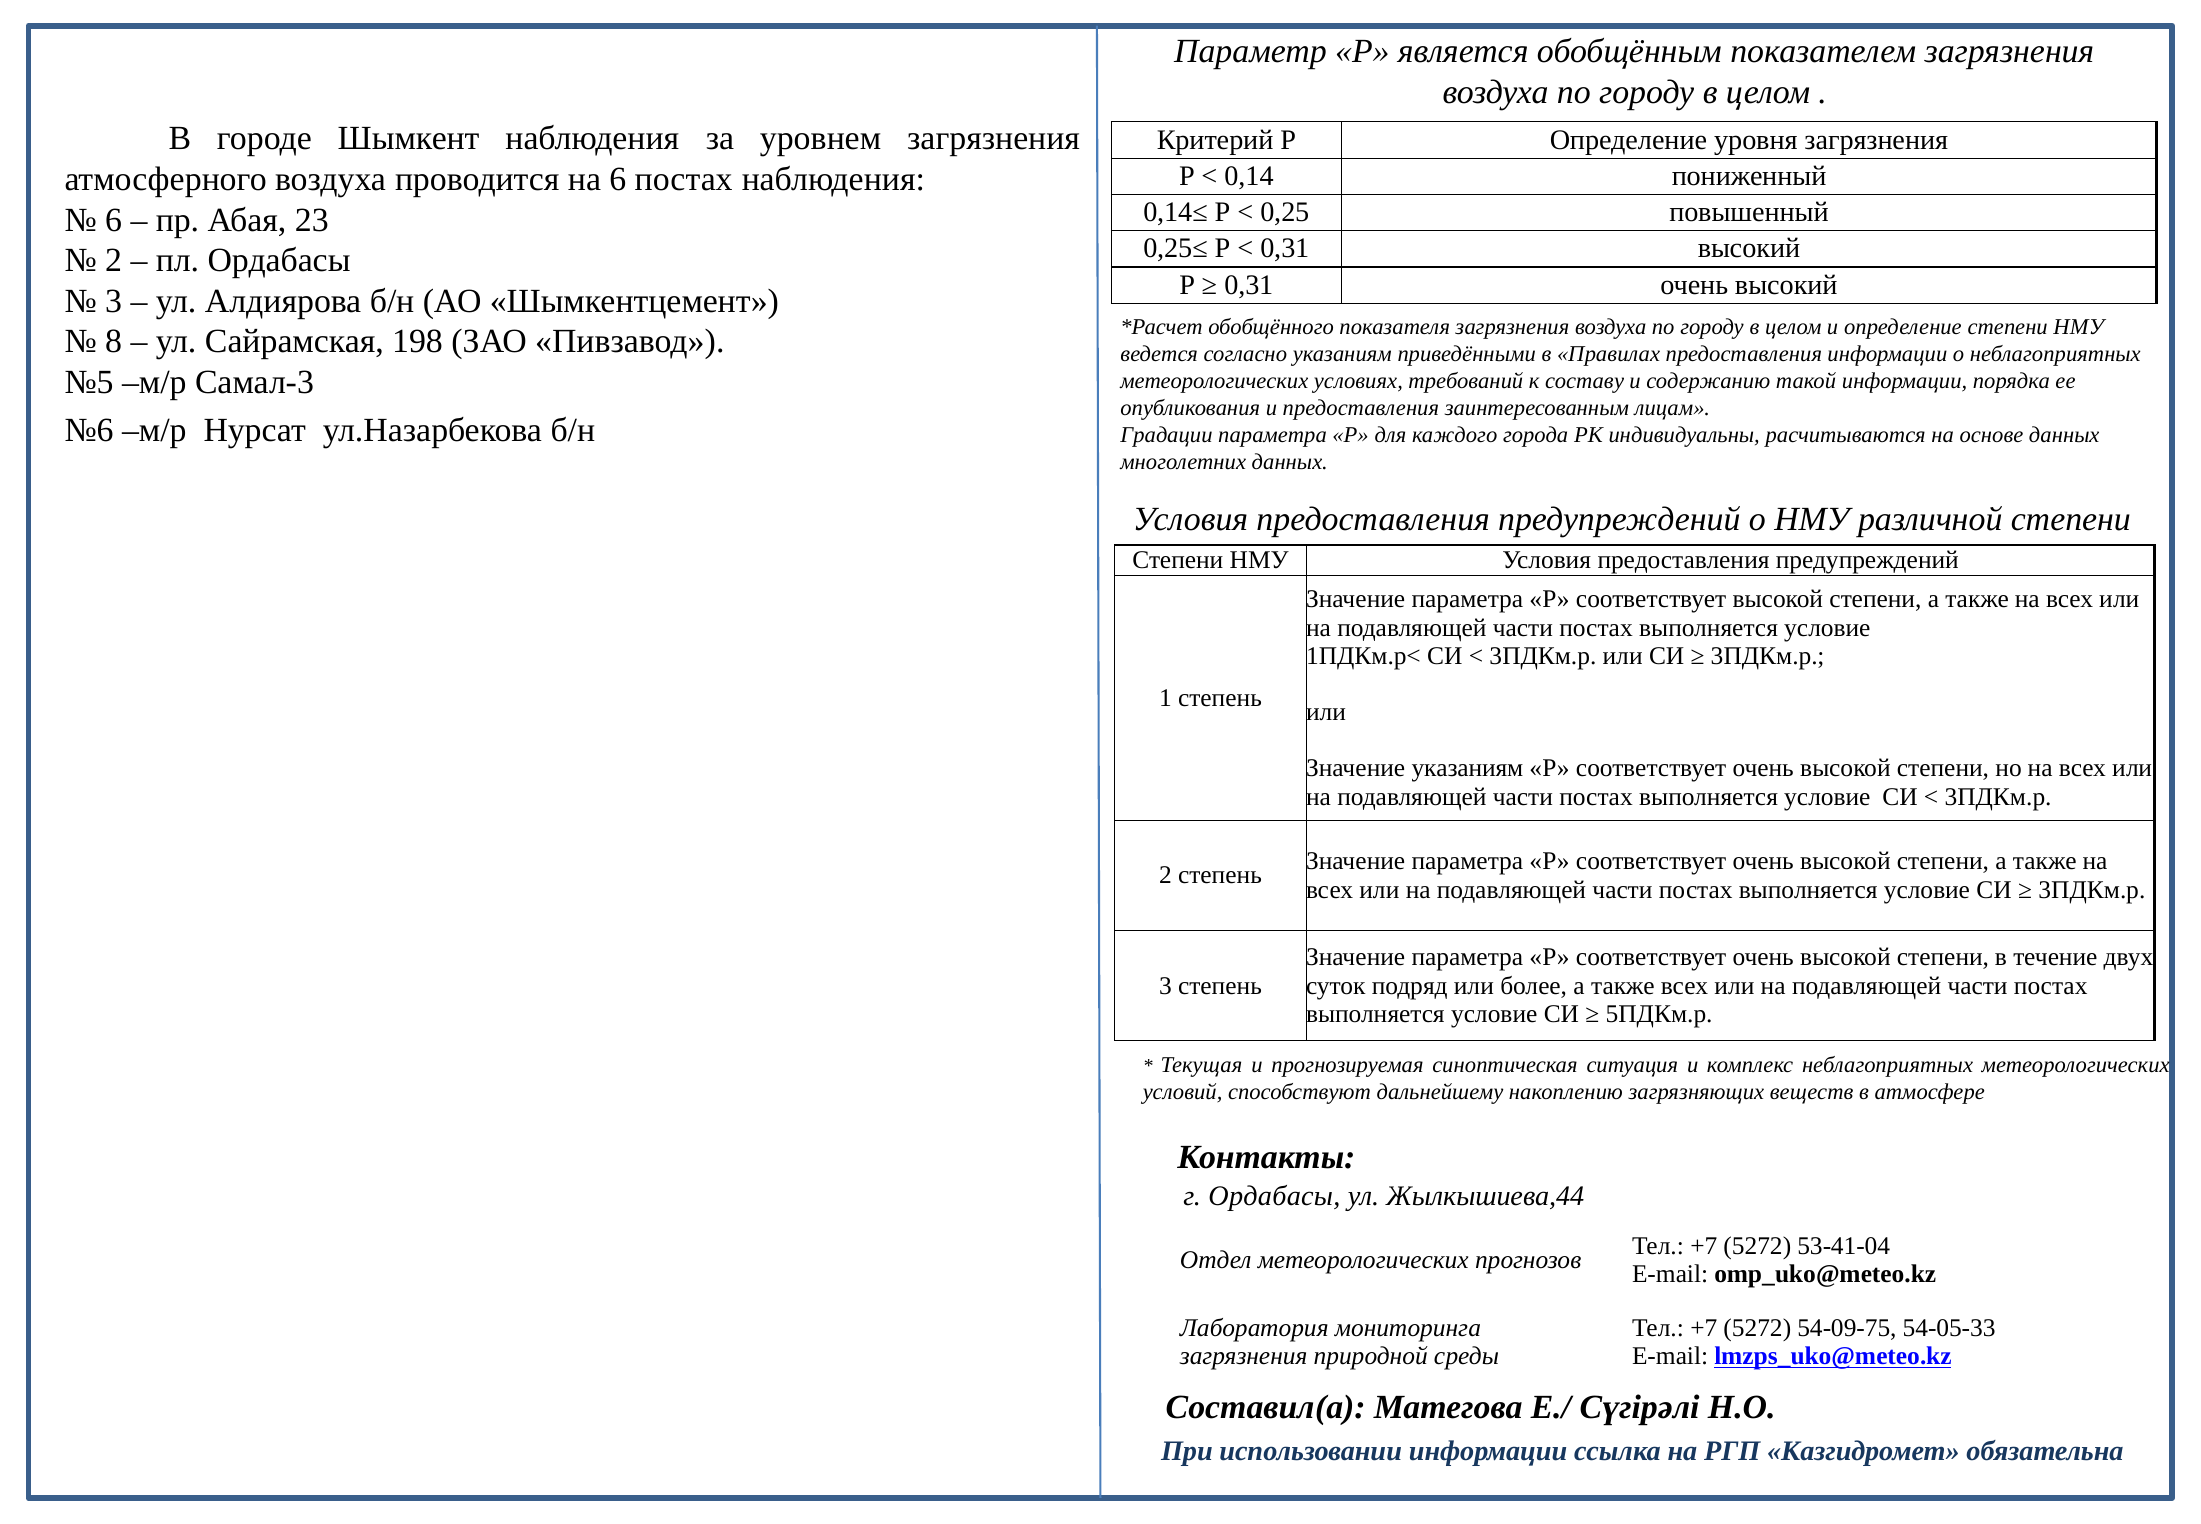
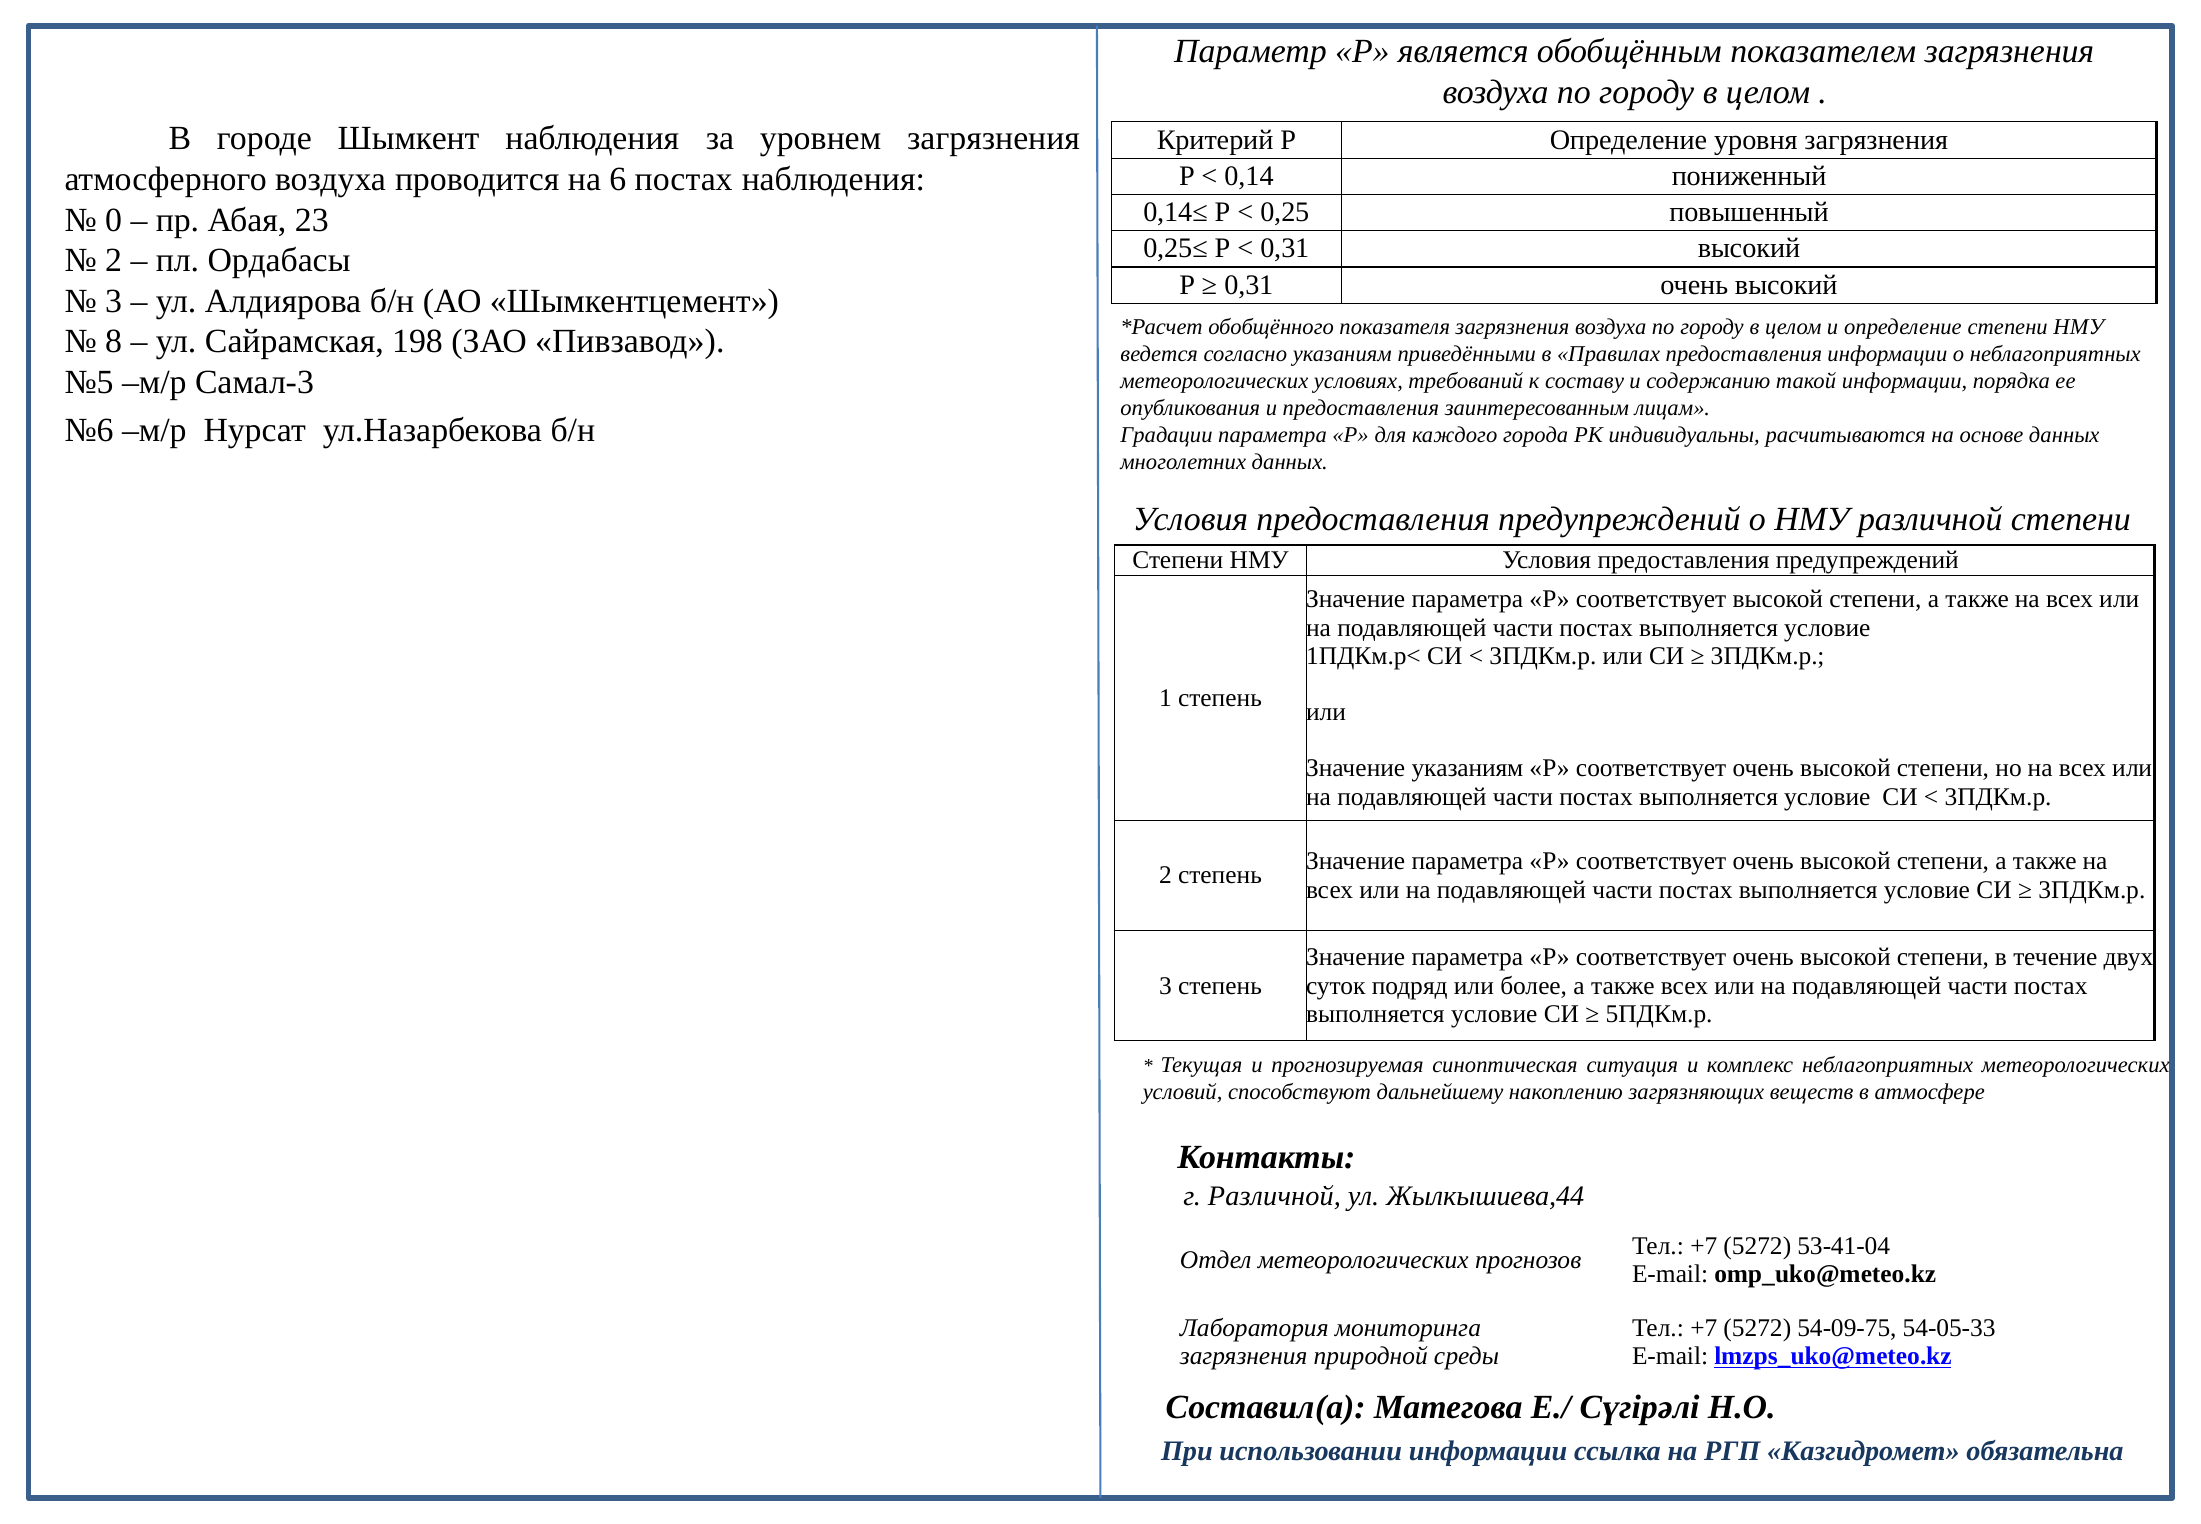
6 at (114, 220): 6 -> 0
г Ордабасы: Ордабасы -> Различной
